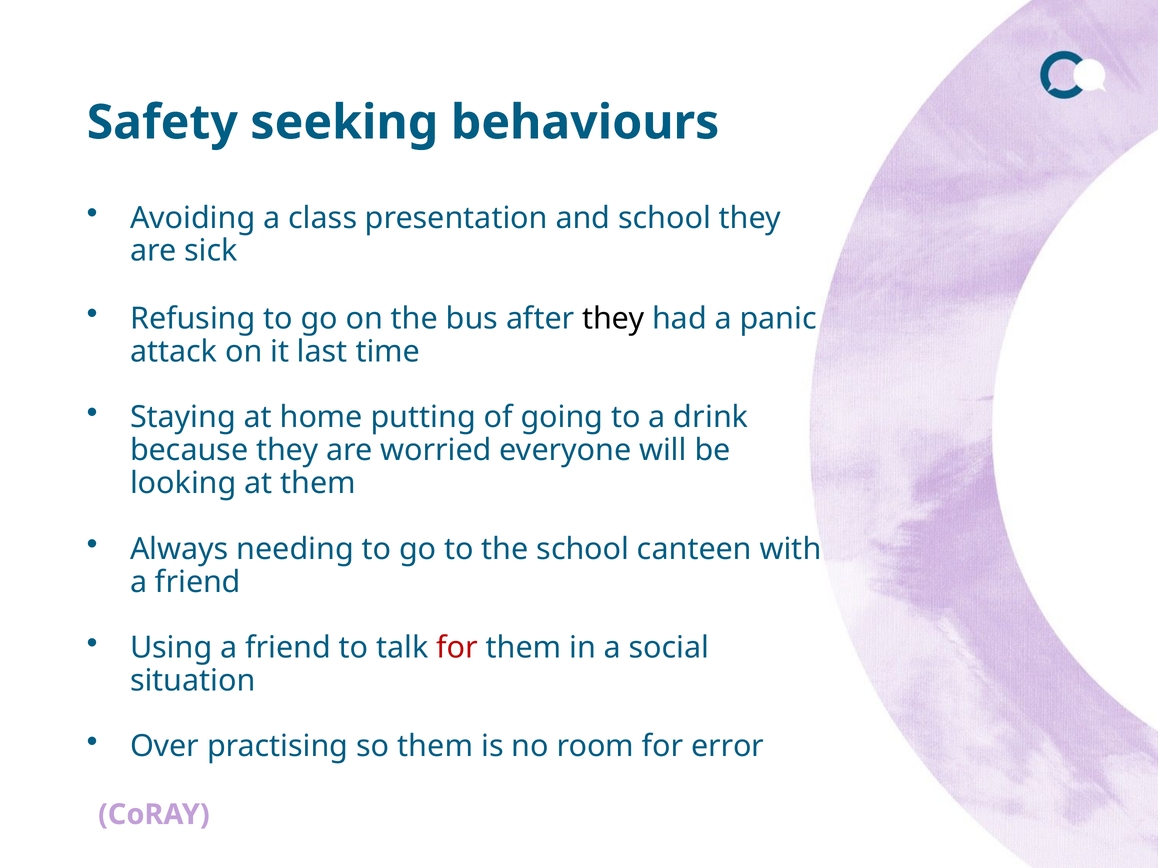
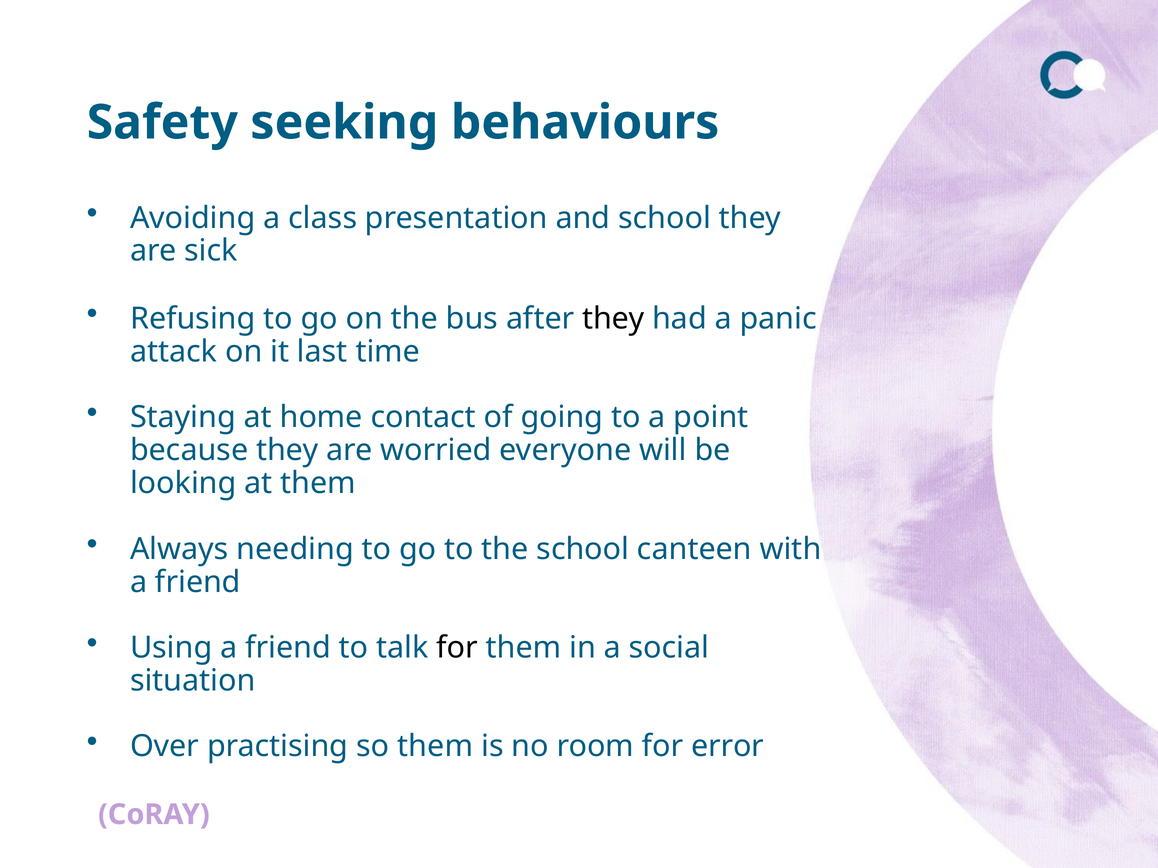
putting: putting -> contact
drink: drink -> point
for at (457, 648) colour: red -> black
